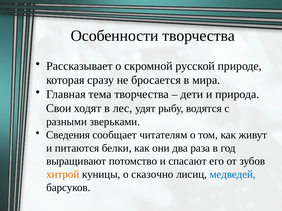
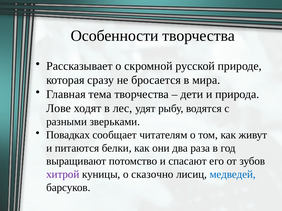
Свои: Свои -> Лове
Сведения: Сведения -> Повадках
хитрой colour: orange -> purple
